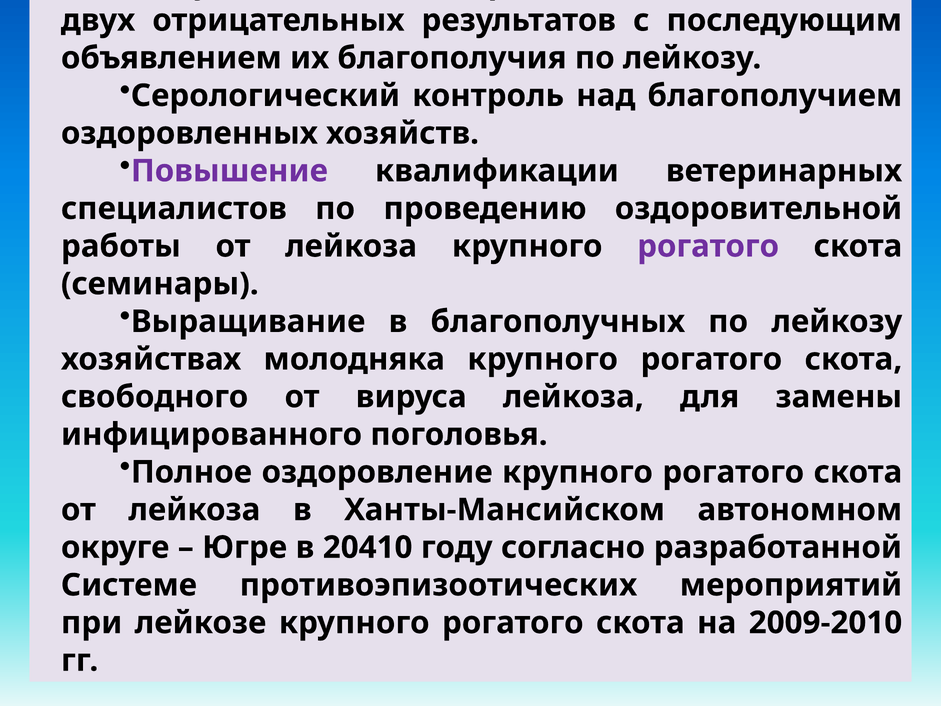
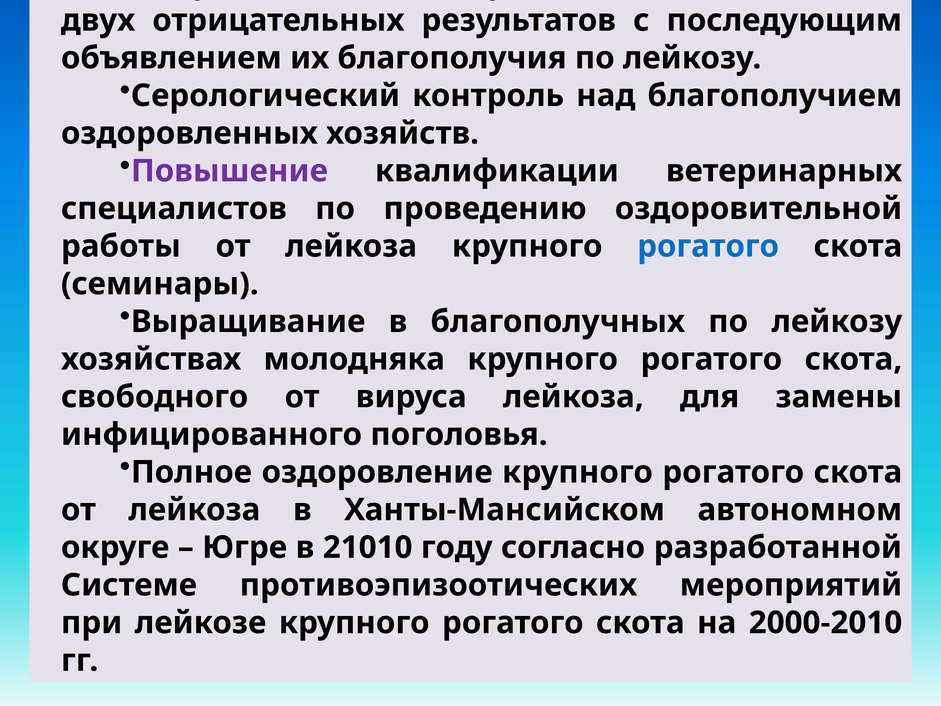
рогатого at (708, 246) colour: purple -> blue
20410: 20410 -> 21010
2009-2010: 2009-2010 -> 2000-2010
